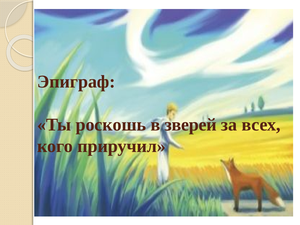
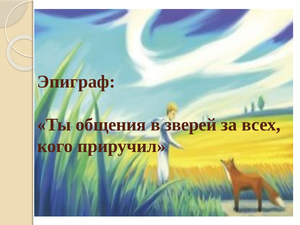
роскошь: роскошь -> общения
